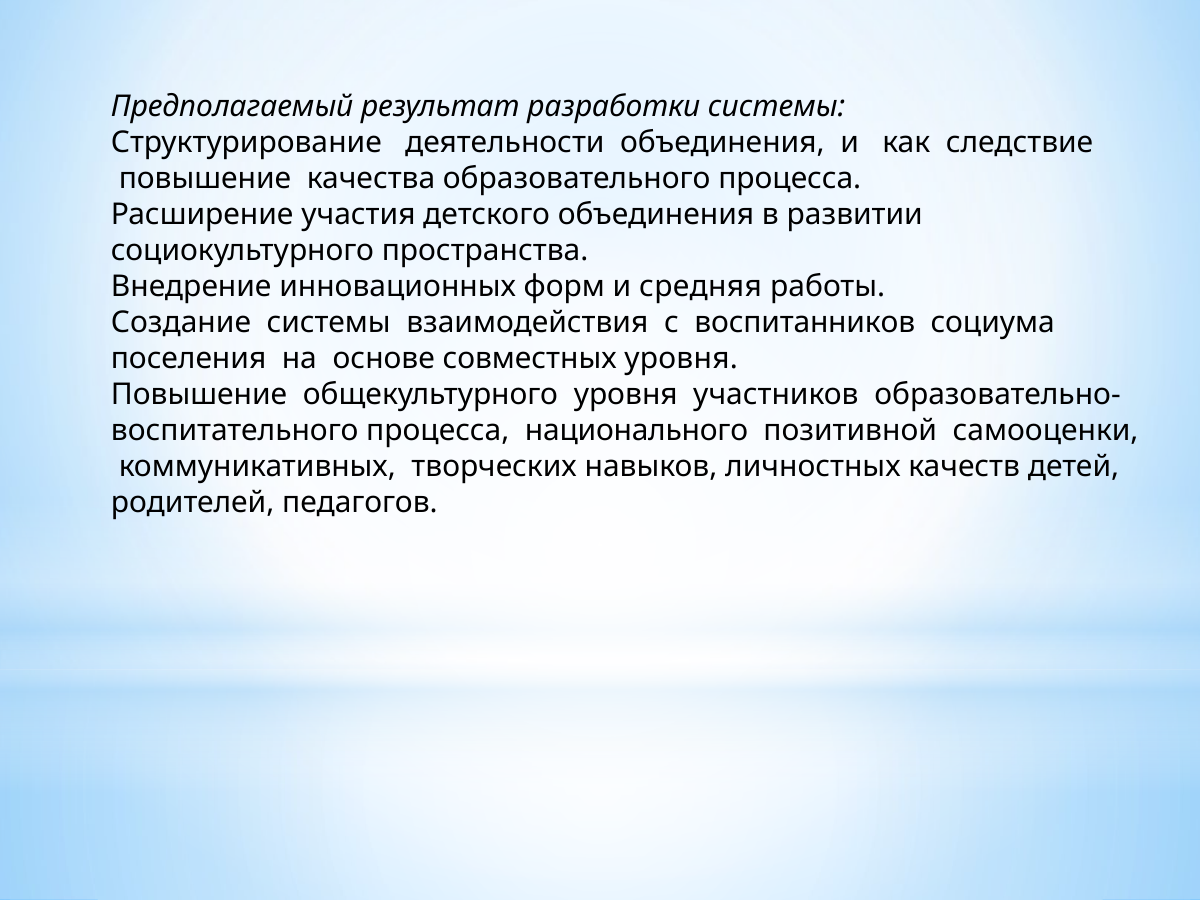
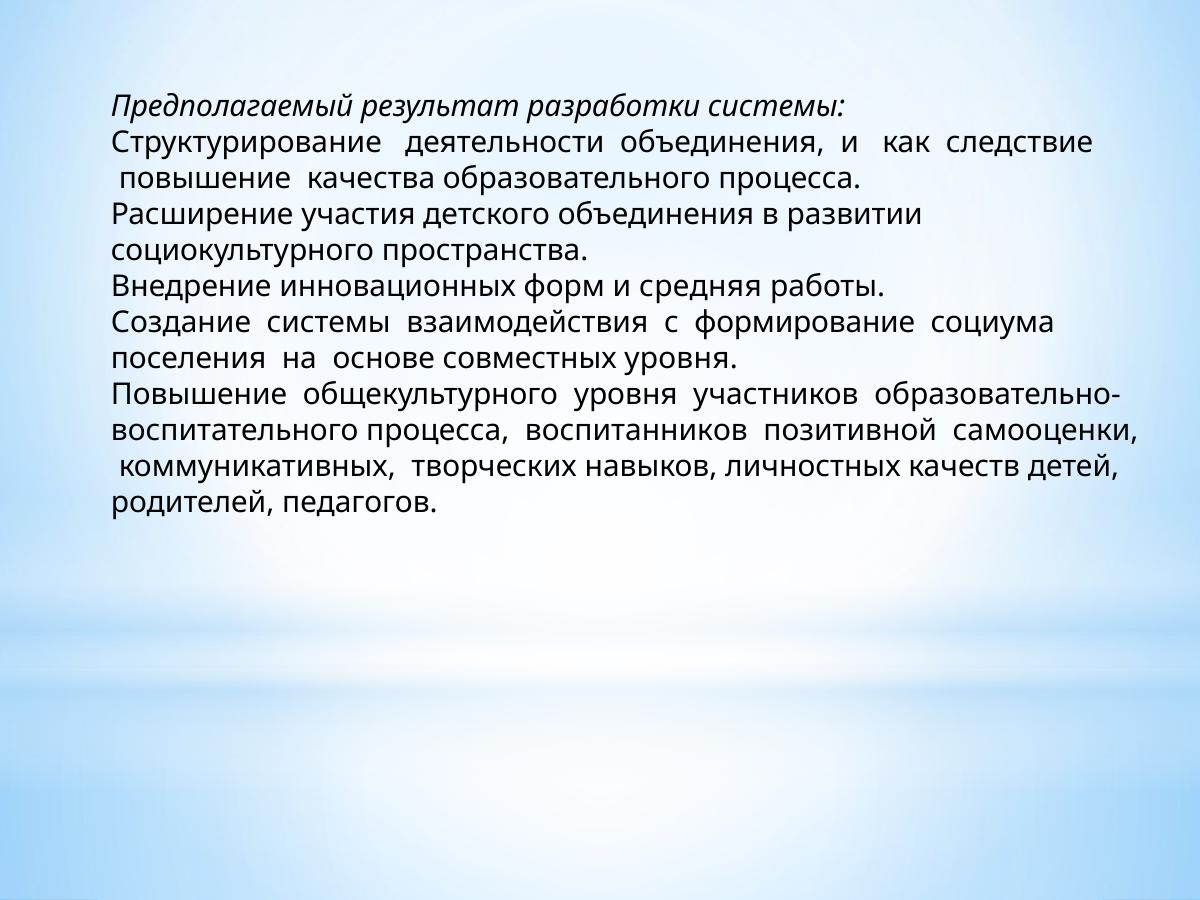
воспитанников: воспитанников -> формирование
национального: национального -> воспитанников
